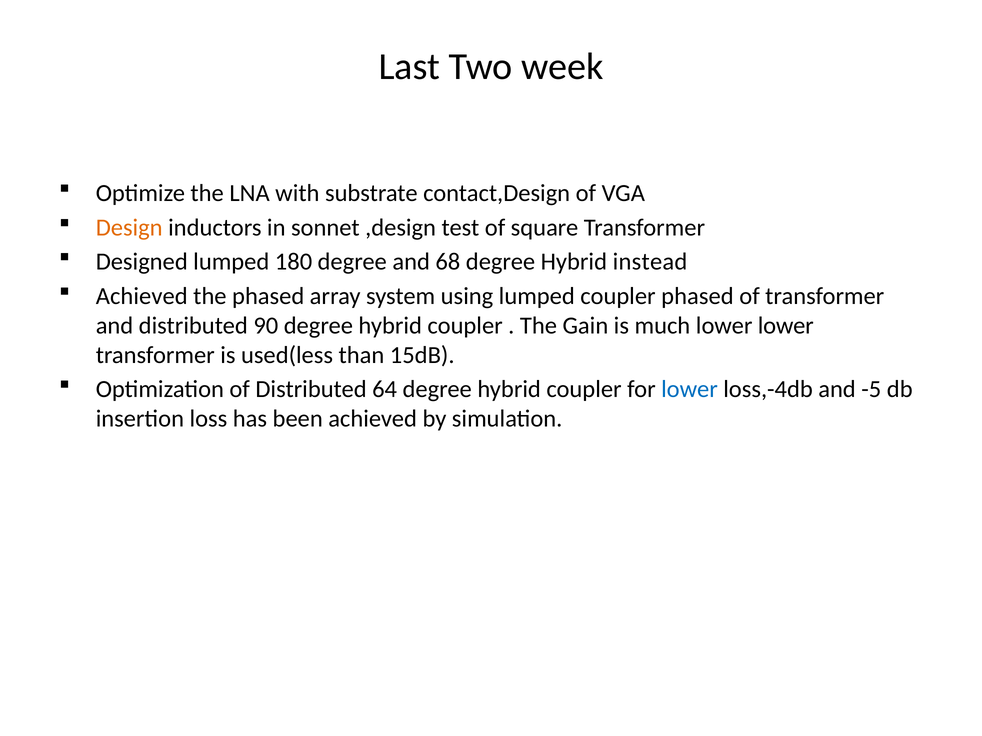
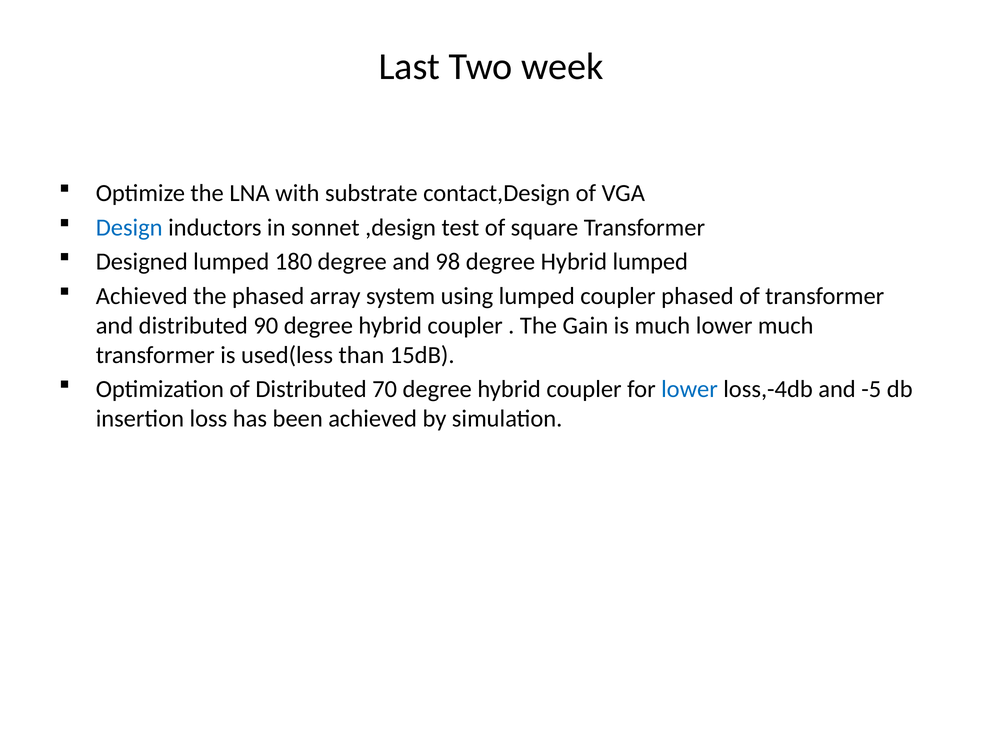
Design colour: orange -> blue
68: 68 -> 98
Hybrid instead: instead -> lumped
lower lower: lower -> much
64: 64 -> 70
